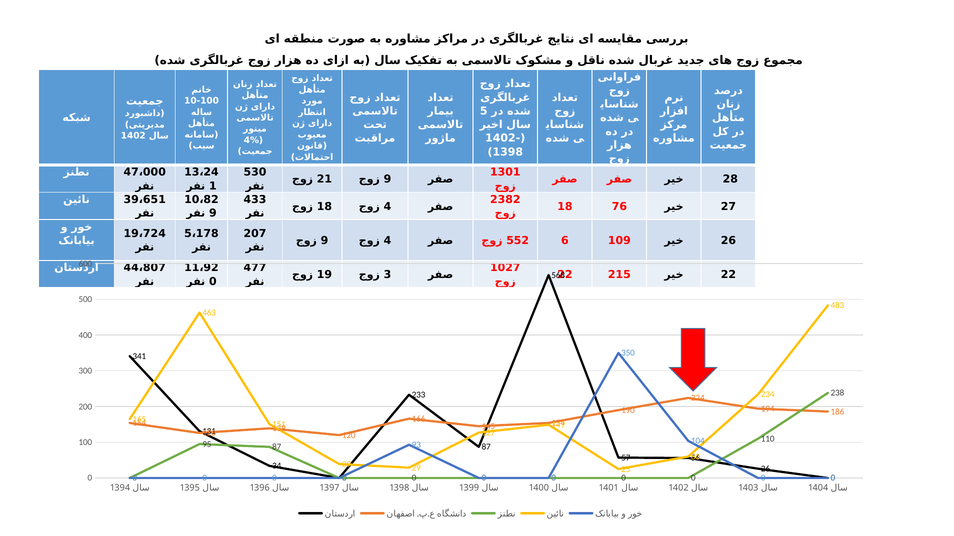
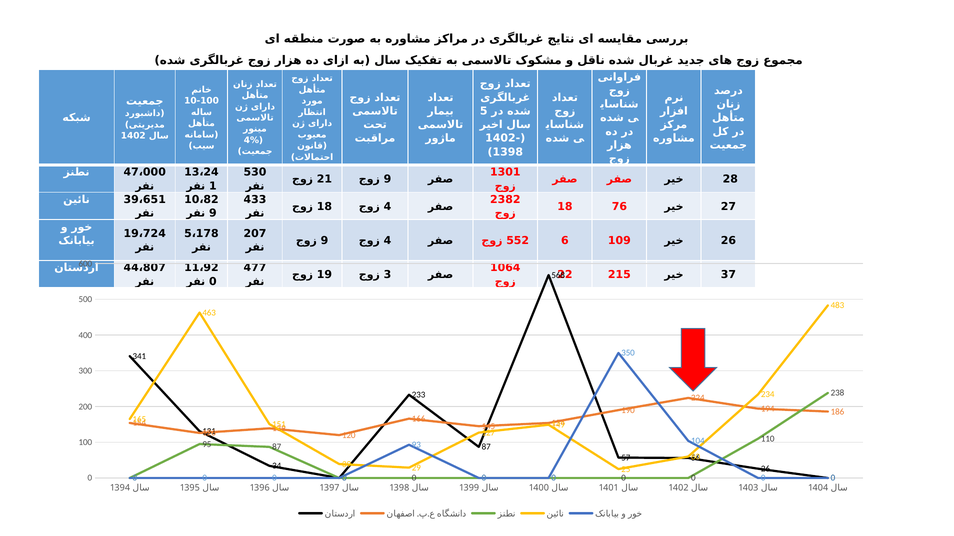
1027: 1027 -> 1064
22 at (728, 275): 22 -> 37
